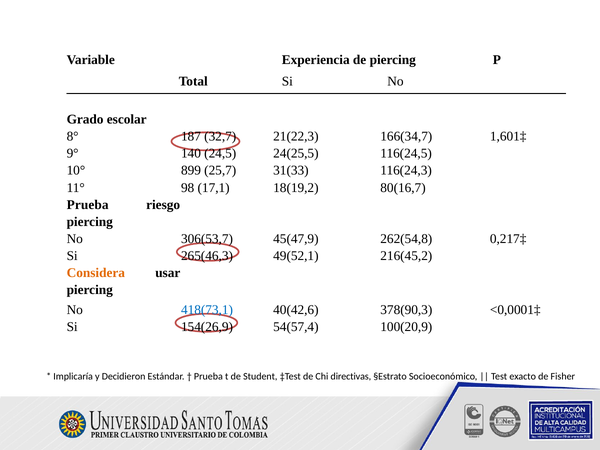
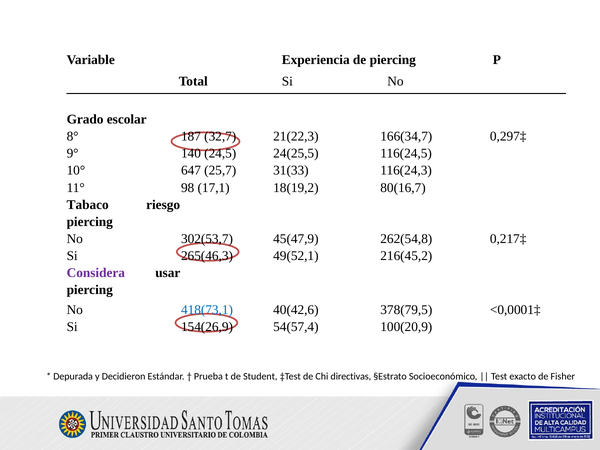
1,601‡: 1,601‡ -> 0,297‡
899: 899 -> 647
Prueba at (88, 205): Prueba -> Tabaco
306(53,7: 306(53,7 -> 302(53,7
Considera colour: orange -> purple
378(90,3: 378(90,3 -> 378(79,5
Implicaría: Implicaría -> Depurada
